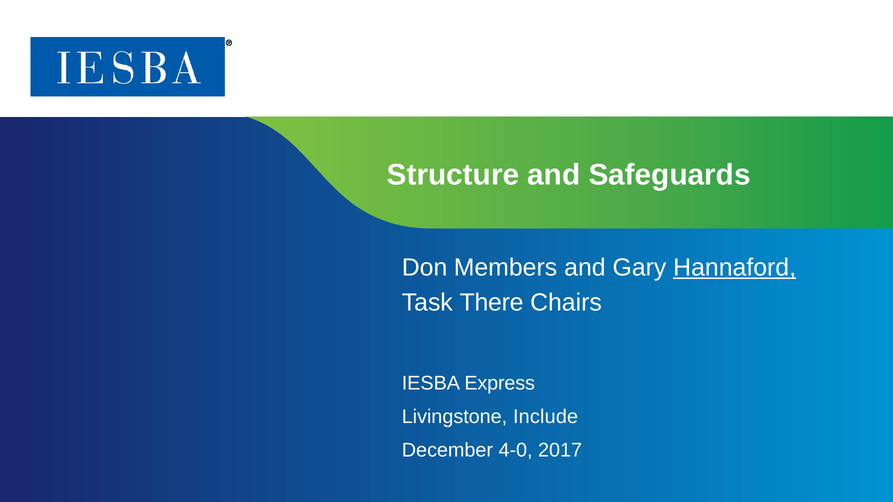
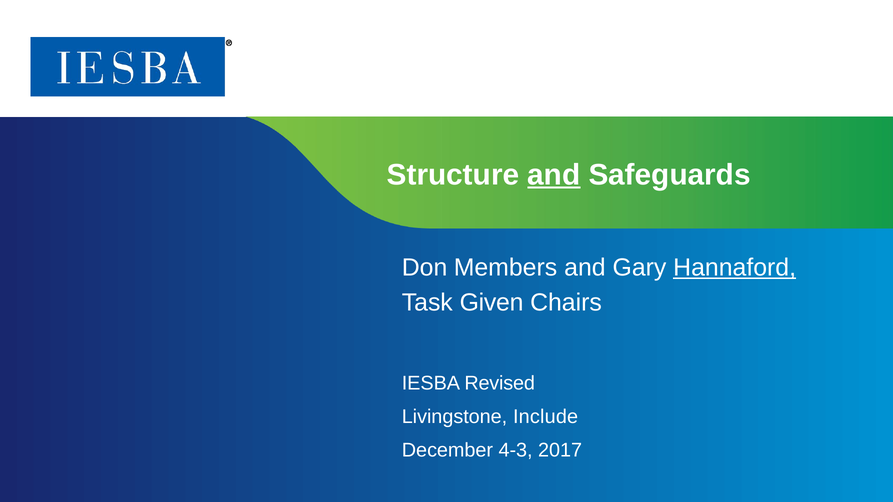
and at (554, 175) underline: none -> present
There: There -> Given
Express: Express -> Revised
4-0: 4-0 -> 4-3
